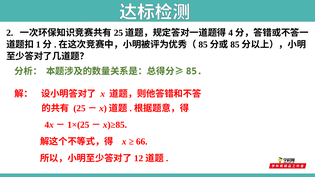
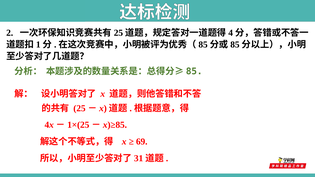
66: 66 -> 69
12: 12 -> 31
